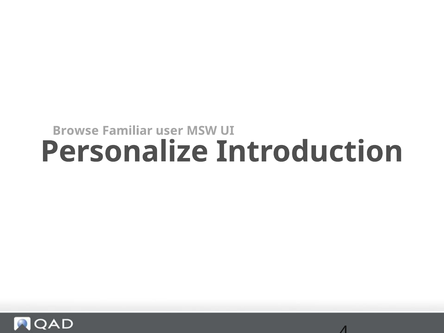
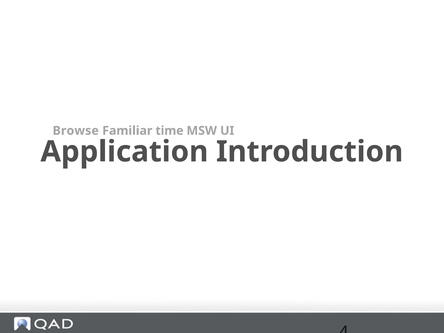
user: user -> time
Personalize: Personalize -> Application
